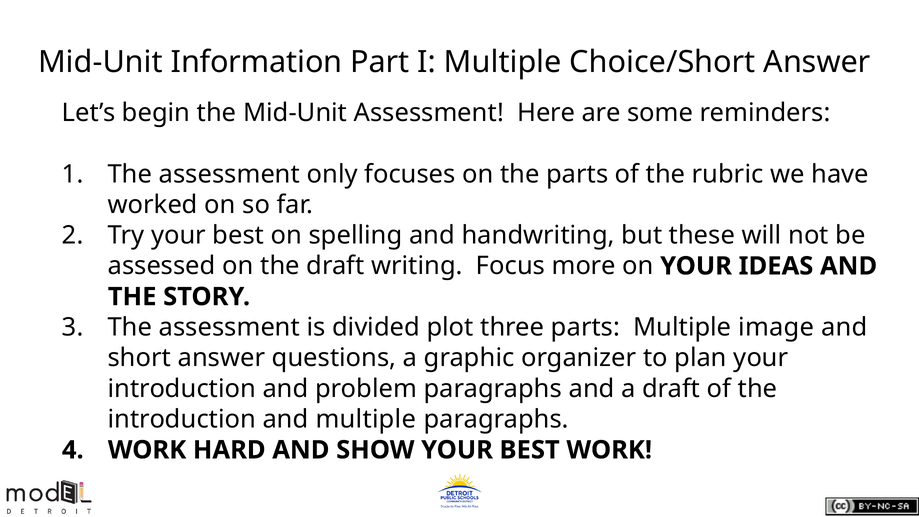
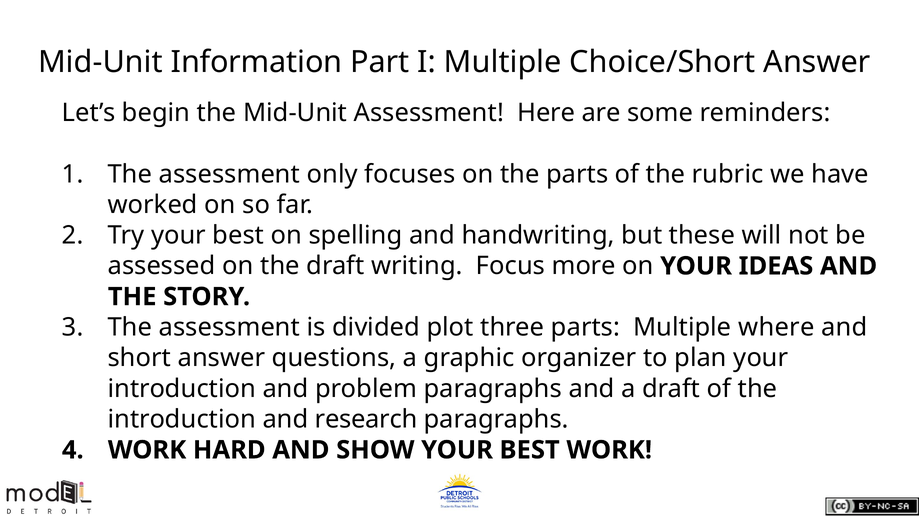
image: image -> where
and multiple: multiple -> research
